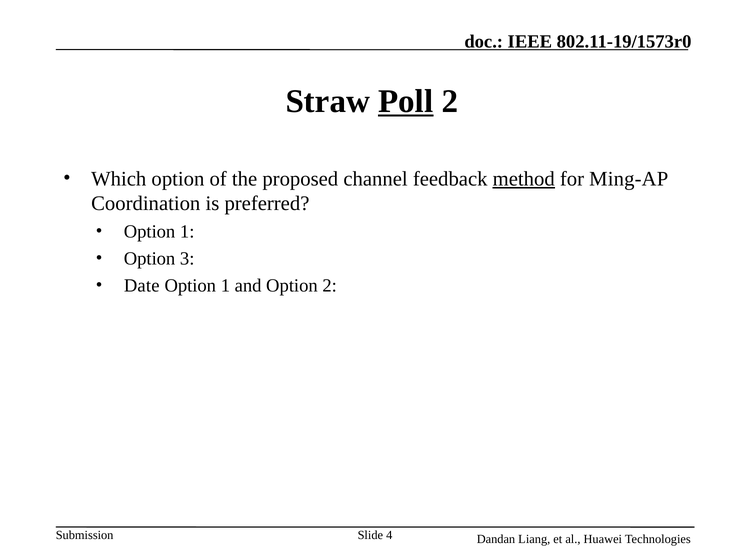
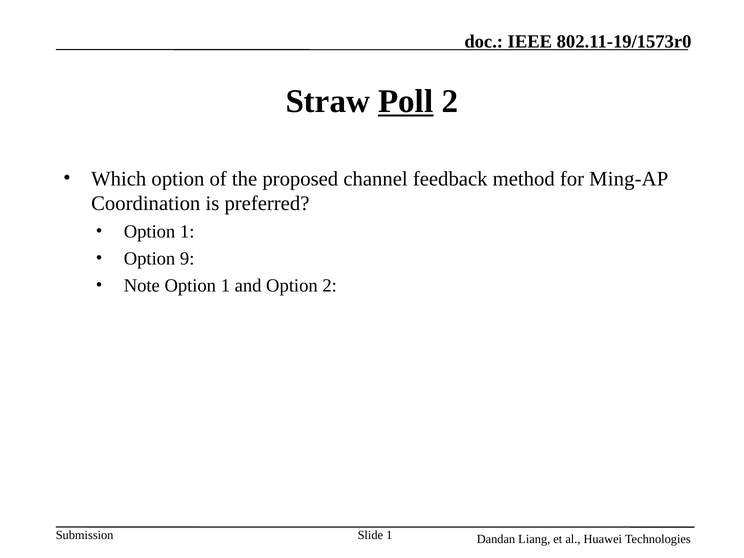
method underline: present -> none
3: 3 -> 9
Date: Date -> Note
Slide 4: 4 -> 1
